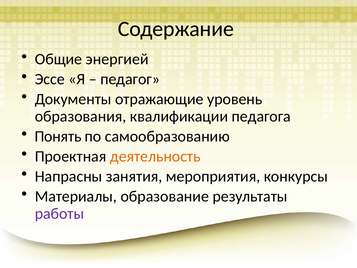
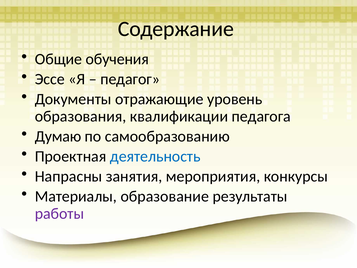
энергией: энергией -> обучения
Понять: Понять -> Думаю
деятельность colour: orange -> blue
